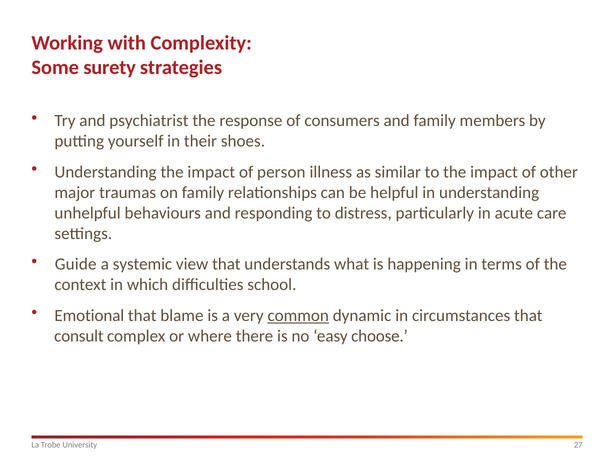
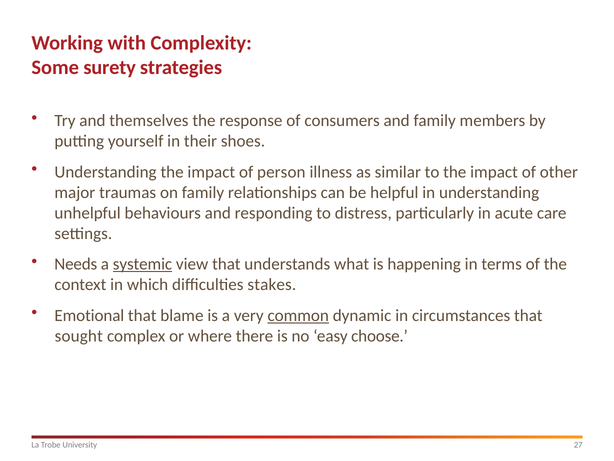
psychiatrist: psychiatrist -> themselves
Guide: Guide -> Needs
systemic underline: none -> present
school: school -> stakes
consult: consult -> sought
